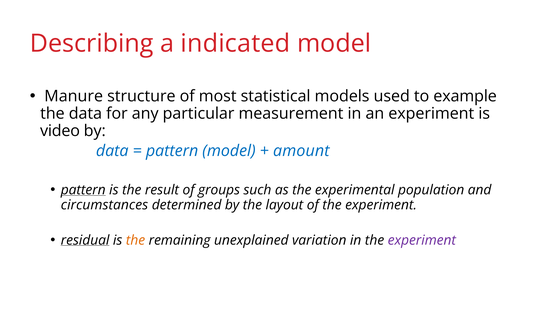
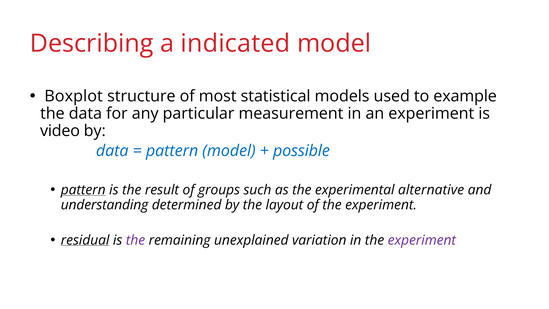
Manure: Manure -> Boxplot
amount: amount -> possible
population: population -> alternative
circumstances: circumstances -> understanding
the at (135, 240) colour: orange -> purple
